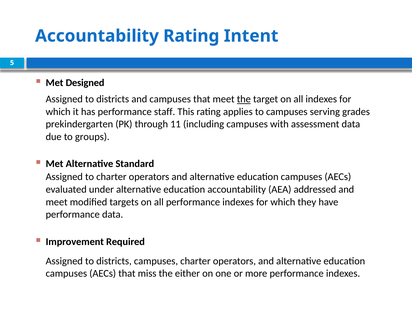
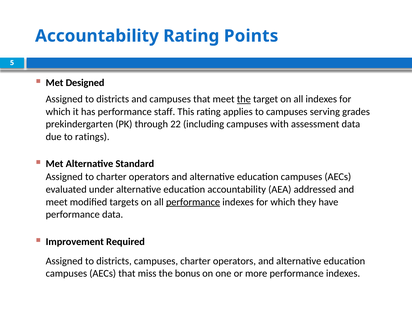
Intent: Intent -> Points
11: 11 -> 22
groups: groups -> ratings
performance at (193, 202) underline: none -> present
either: either -> bonus
